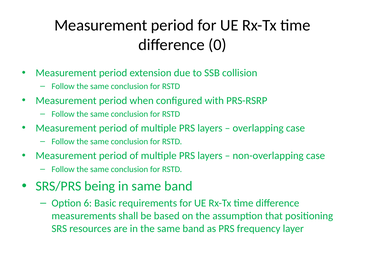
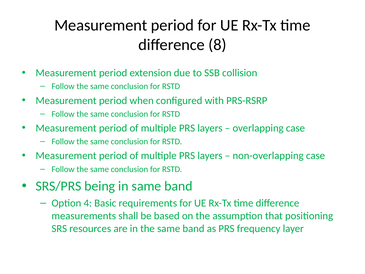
0: 0 -> 8
6: 6 -> 4
